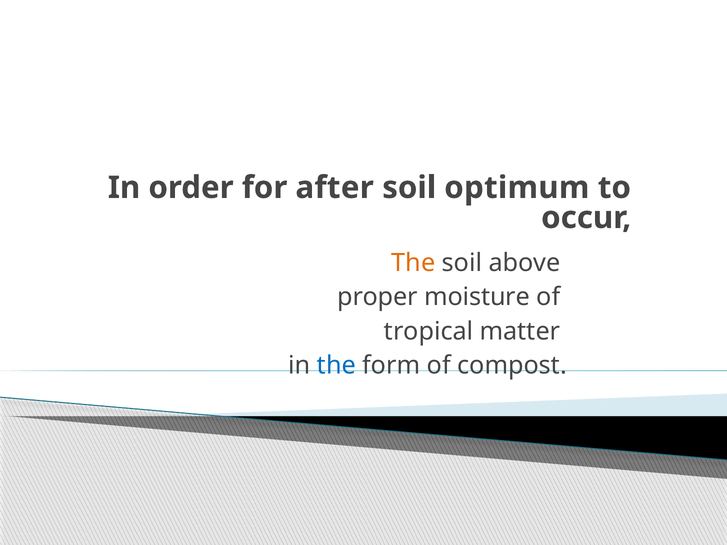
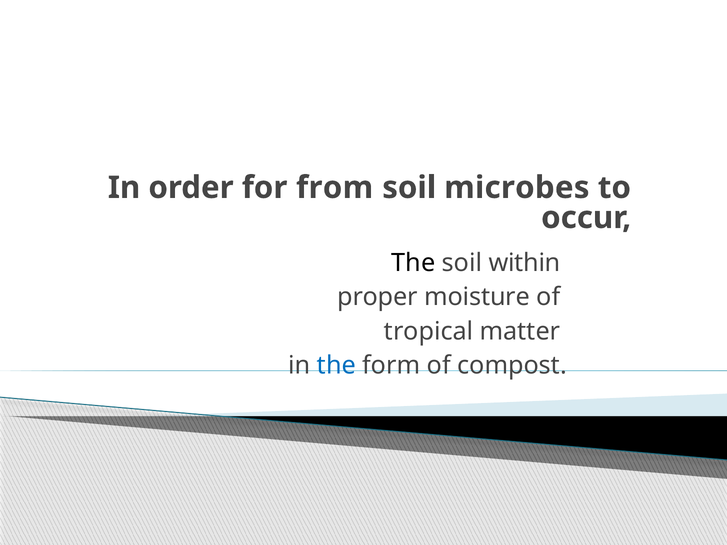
after: after -> from
optimum: optimum -> microbes
The at (413, 263) colour: orange -> black
above: above -> within
